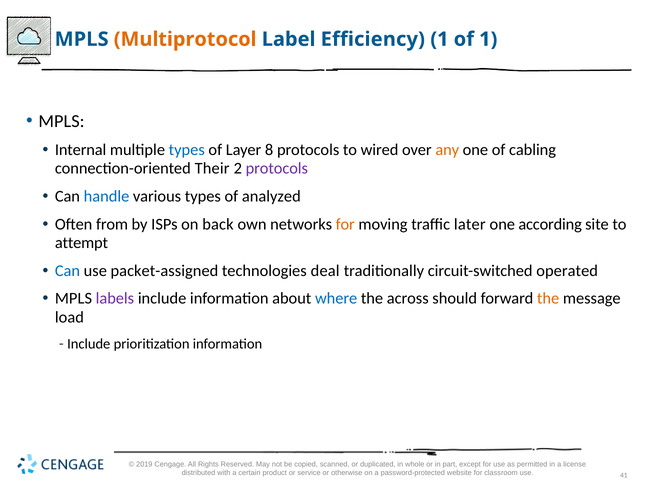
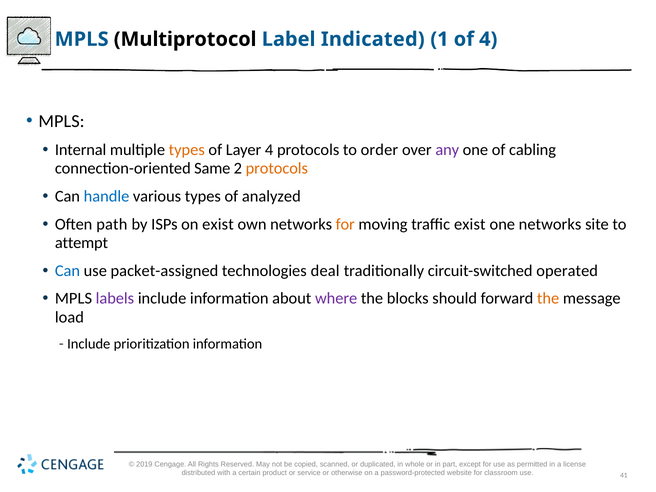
Multiprotocol colour: orange -> black
Efficiency: Efficiency -> Indicated
of 1: 1 -> 4
types at (187, 150) colour: blue -> orange
Layer 8: 8 -> 4
wired: wired -> order
any colour: orange -> purple
Their: Their -> Same
protocols at (277, 169) colour: purple -> orange
from: from -> path
on back: back -> exist
traffic later: later -> exist
one according: according -> networks
where colour: blue -> purple
across: across -> blocks
